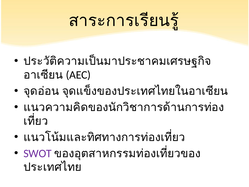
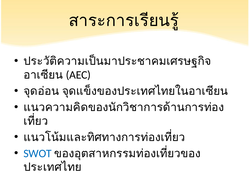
SWOT colour: purple -> blue
